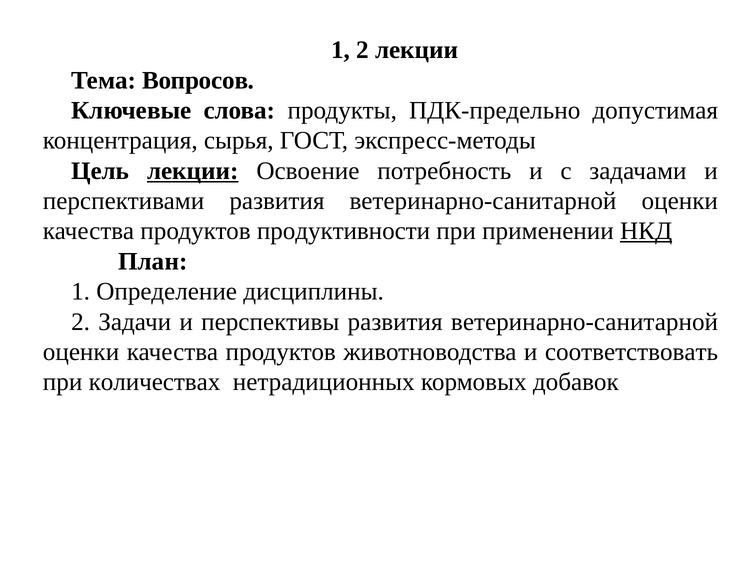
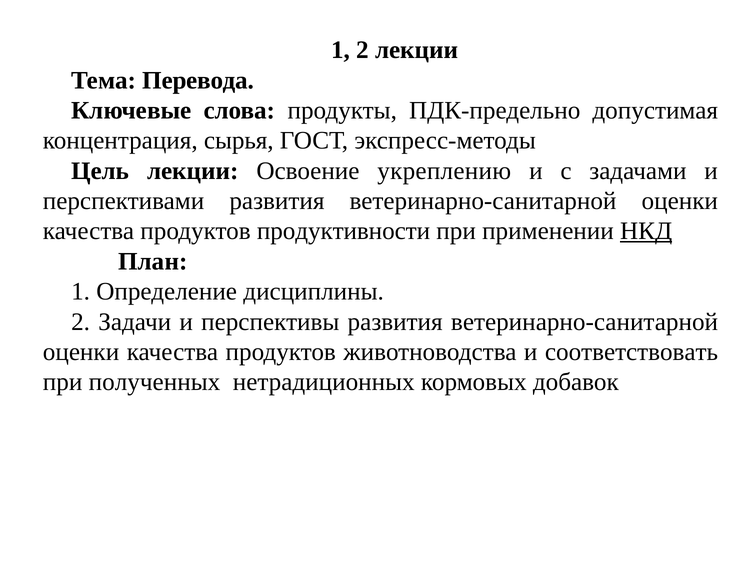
Вопросов: Вопросов -> Перевода
лекции at (193, 171) underline: present -> none
потребность: потребность -> укреплению
количествах: количествах -> полученных
